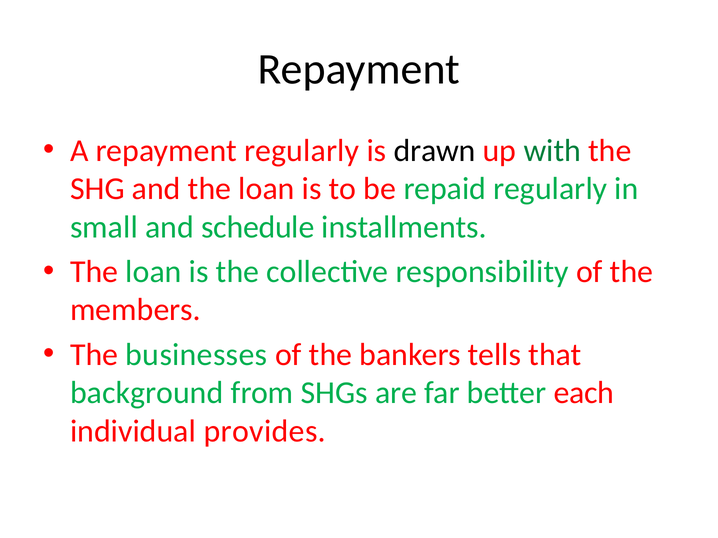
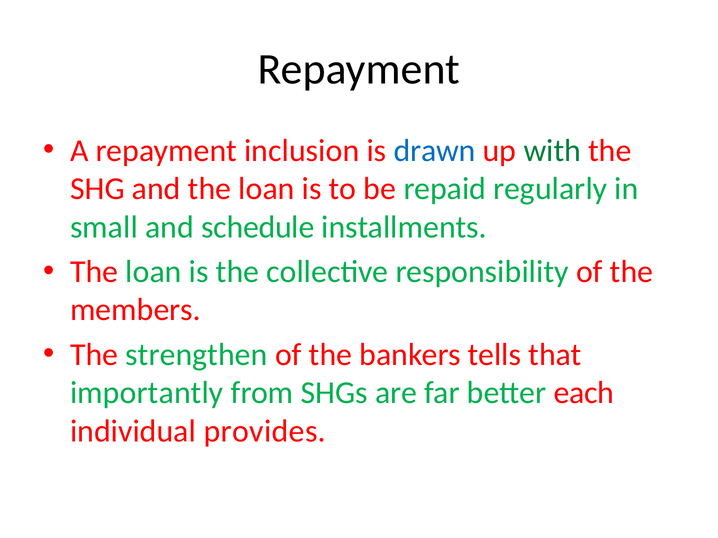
repayment regularly: regularly -> inclusion
drawn colour: black -> blue
businesses: businesses -> strengthen
background: background -> importantly
